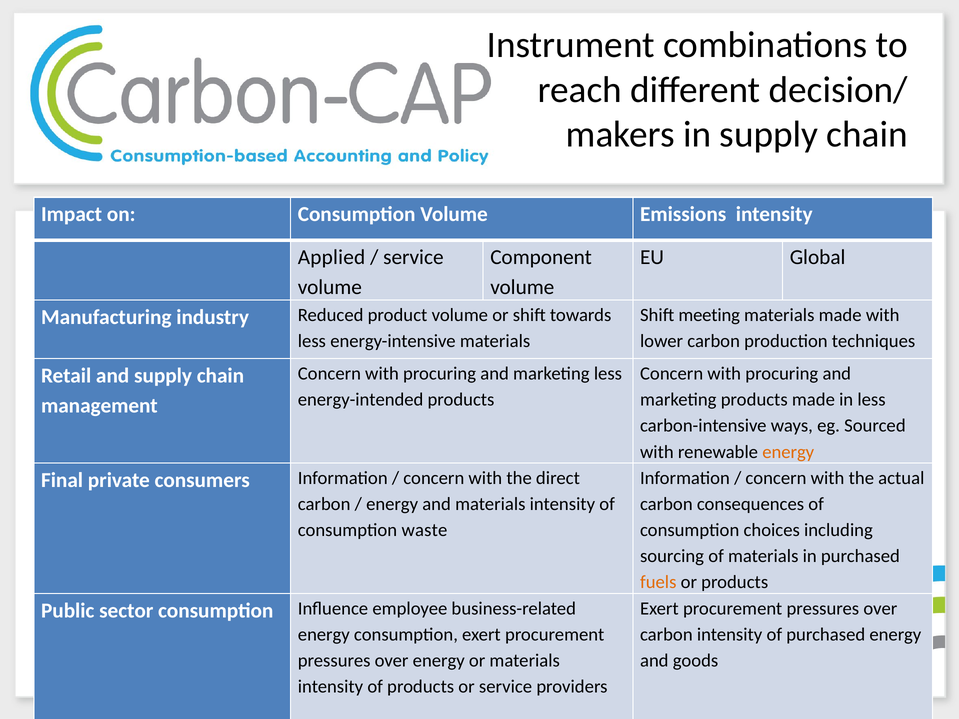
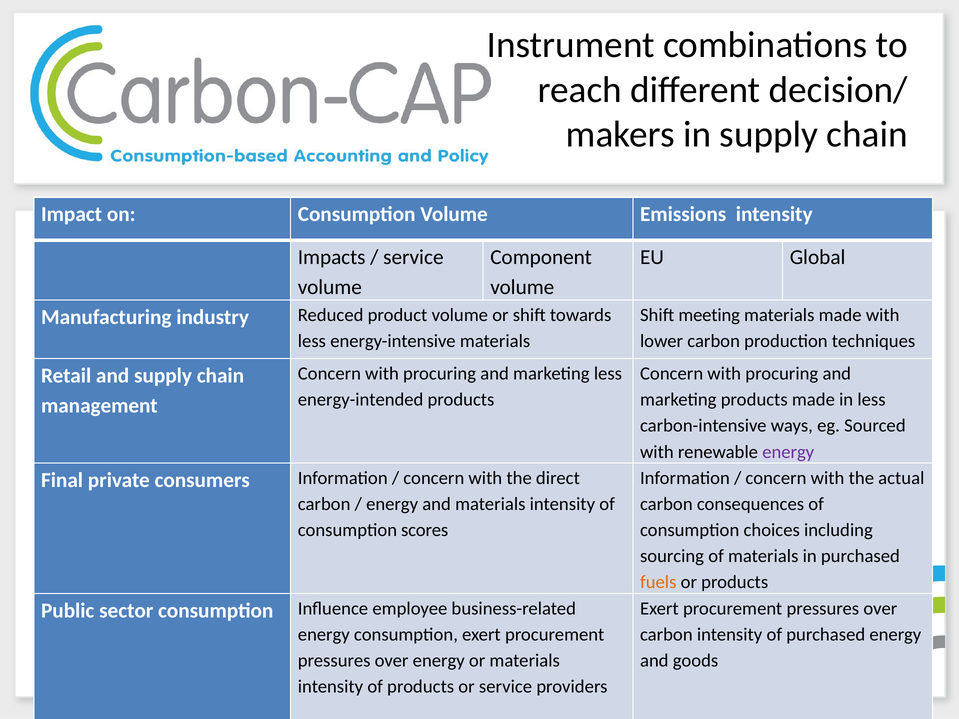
Applied: Applied -> Impacts
energy at (788, 452) colour: orange -> purple
waste: waste -> scores
